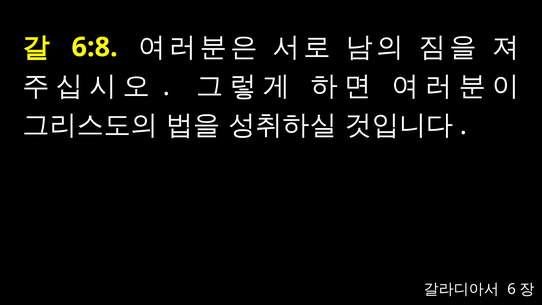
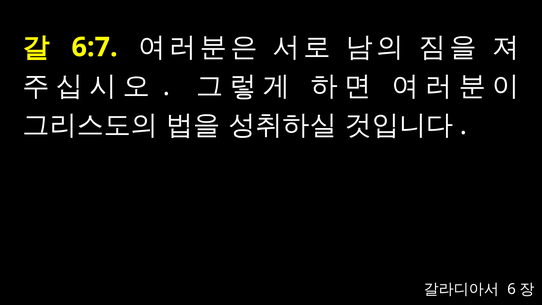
6:8: 6:8 -> 6:7
